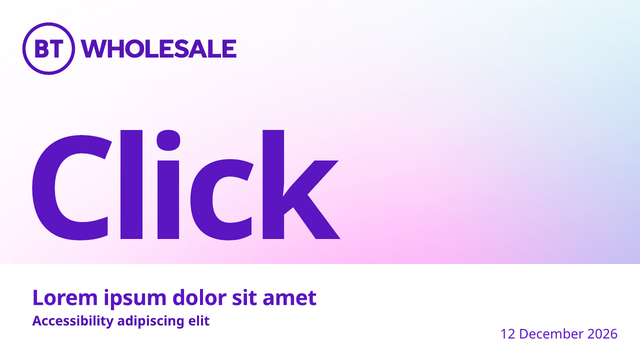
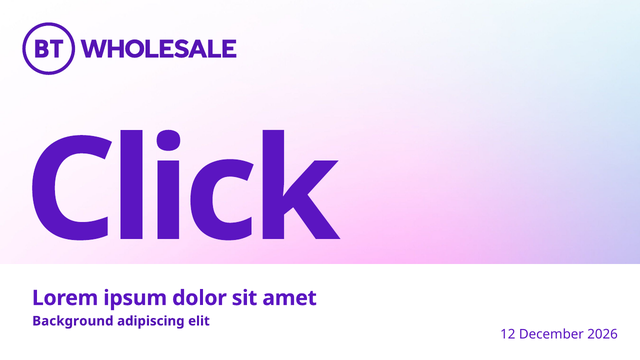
Accessibility: Accessibility -> Background
